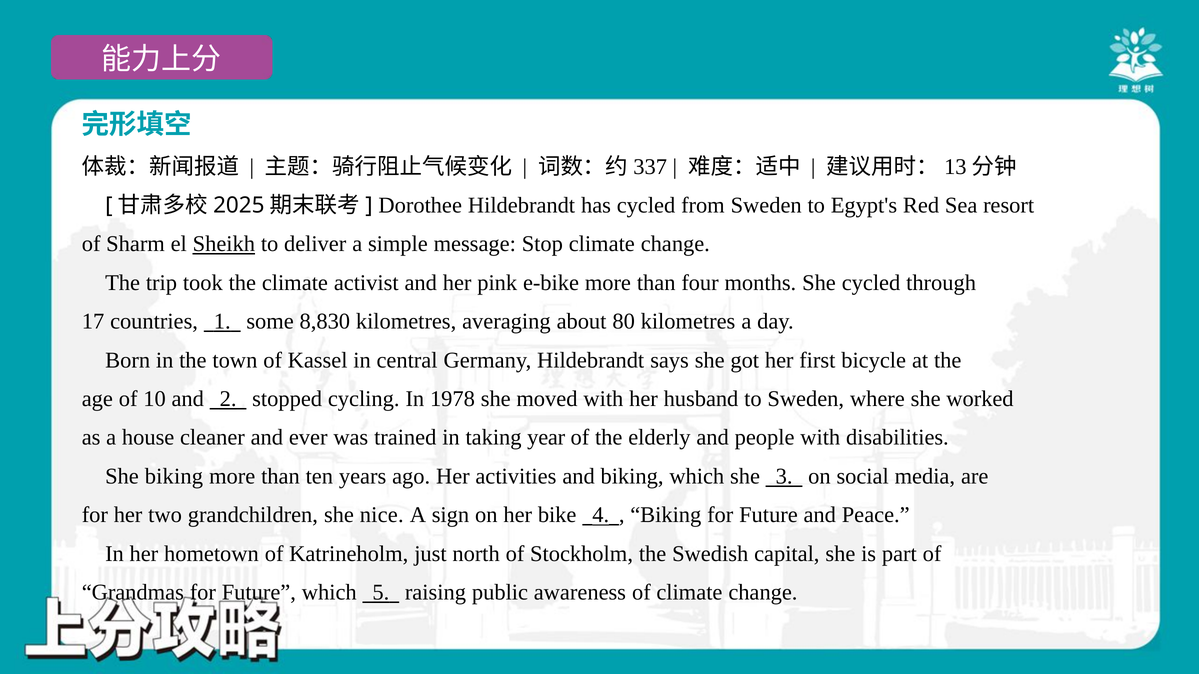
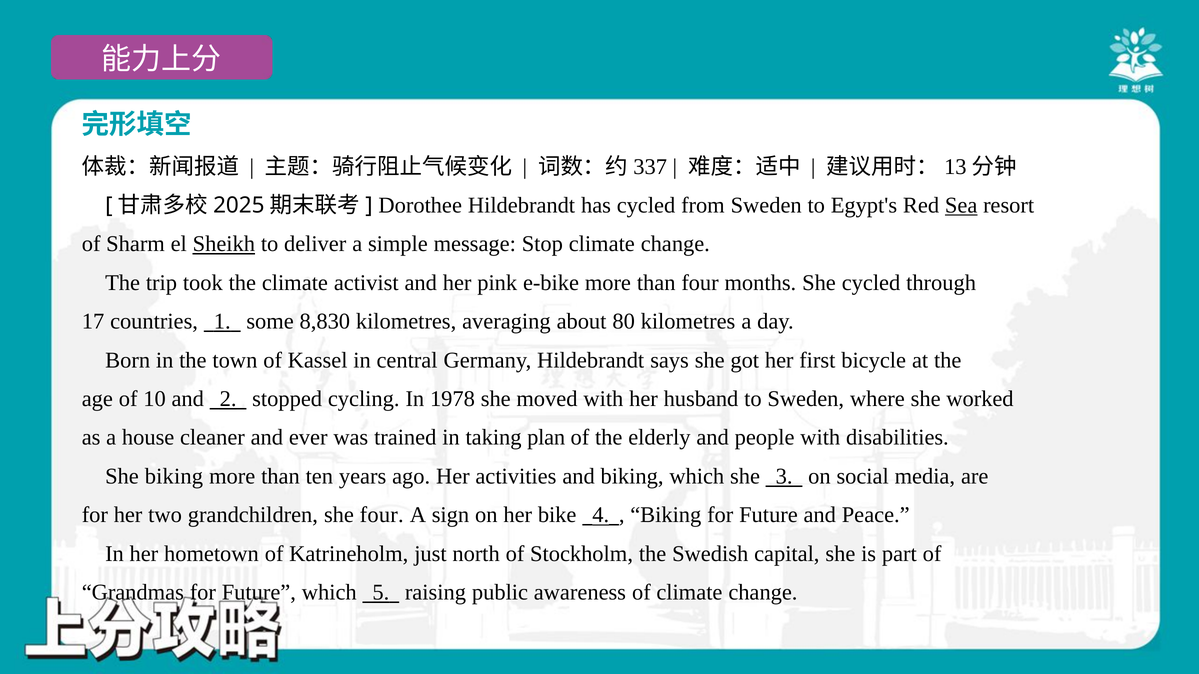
Sea underline: none -> present
year: year -> plan
she nice: nice -> four
